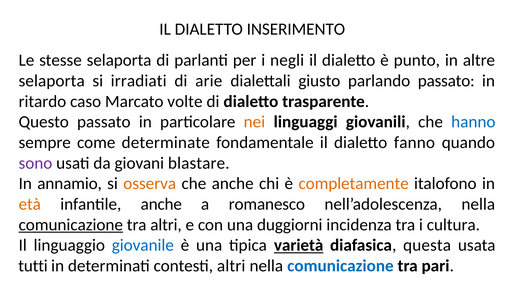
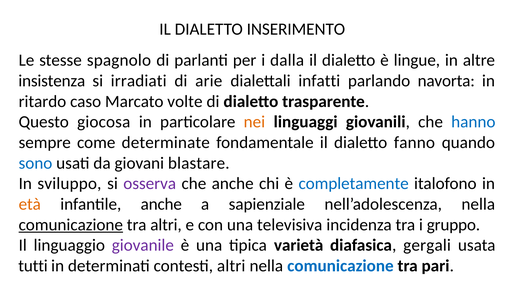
stesse selaporta: selaporta -> spagnolo
negli: negli -> dalla
punto: punto -> lingue
selaporta at (52, 81): selaporta -> insistenza
giusto: giusto -> infatti
parlando passato: passato -> navorta
Questo passato: passato -> giocosa
sono colour: purple -> blue
annamio: annamio -> sviluppo
osserva colour: orange -> purple
completamente colour: orange -> blue
romanesco: romanesco -> sapienziale
duggiorni: duggiorni -> televisiva
cultura: cultura -> gruppo
giovanile colour: blue -> purple
varietà underline: present -> none
questa: questa -> gergali
